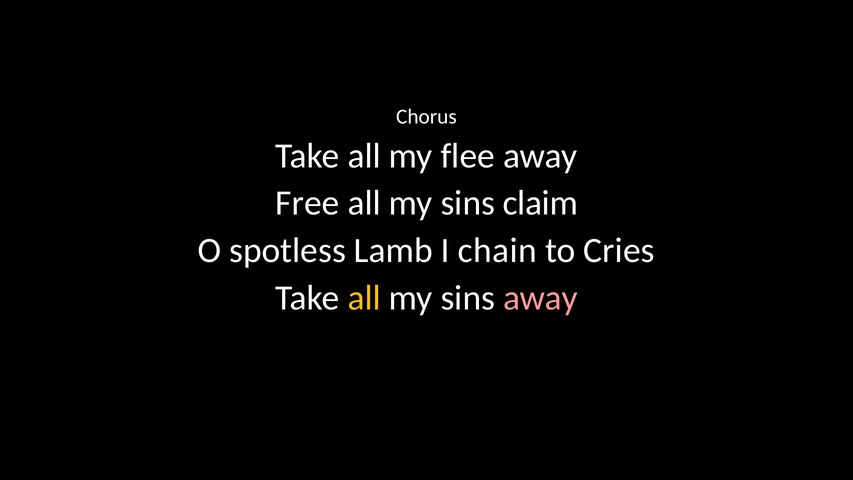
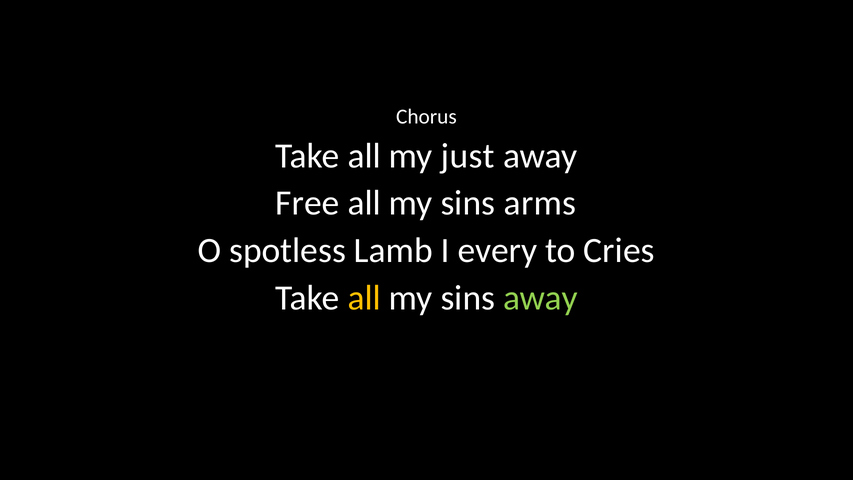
flee: flee -> just
claim: claim -> arms
chain: chain -> every
away at (540, 298) colour: pink -> light green
